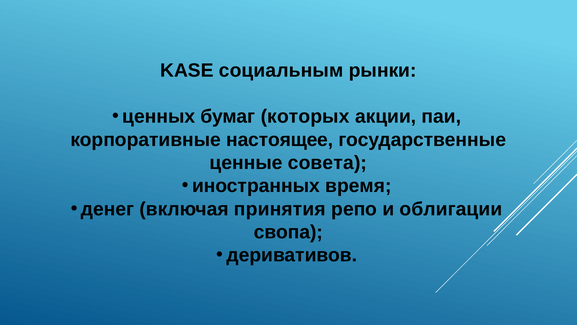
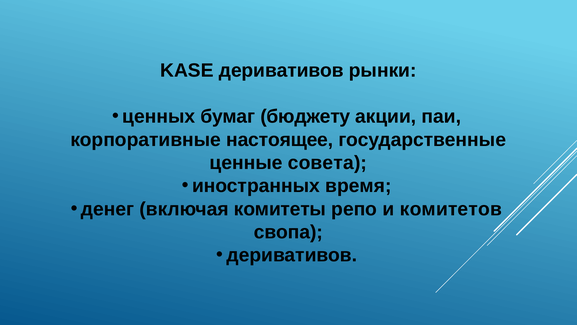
KASE социальным: социальным -> деривативов
которых: которых -> бюджету
принятия: принятия -> комитеты
облигации: облигации -> комитетов
